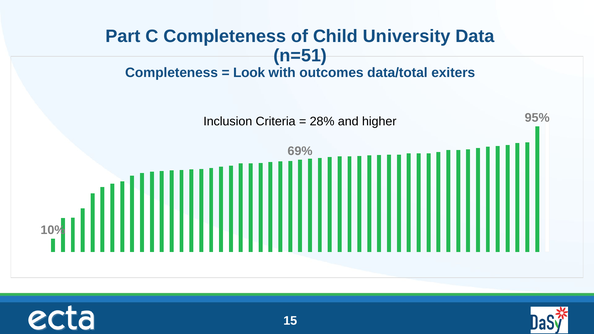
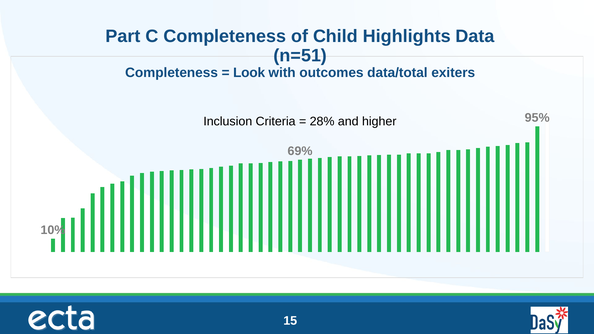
University: University -> Highlights
